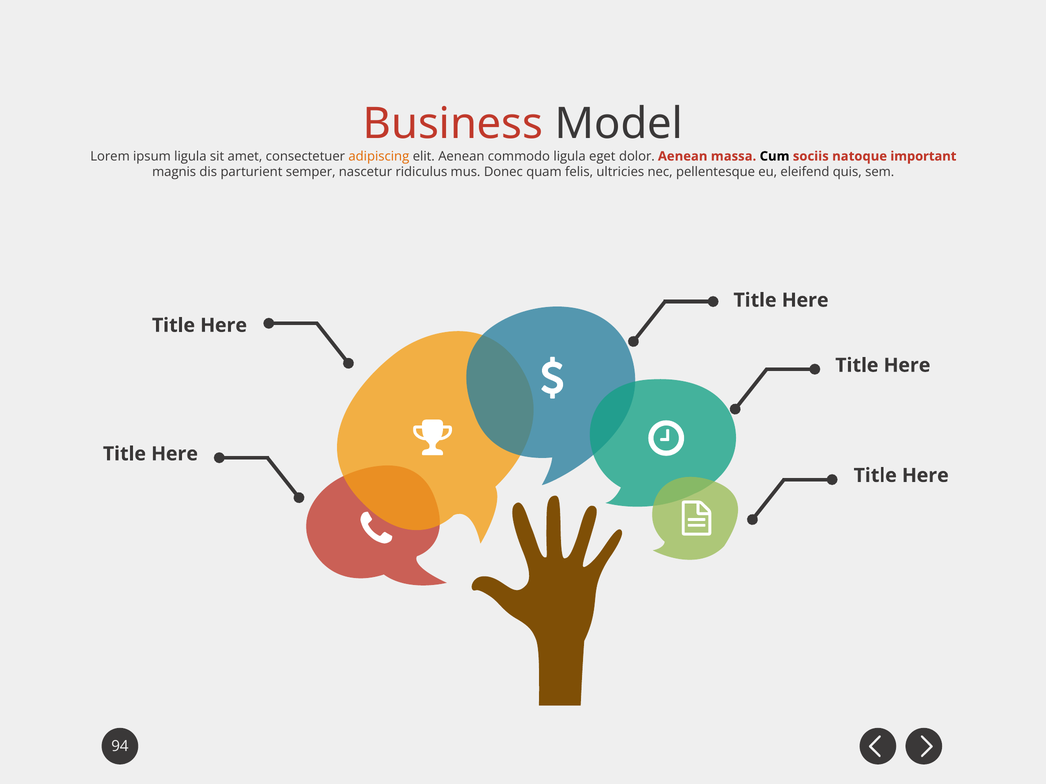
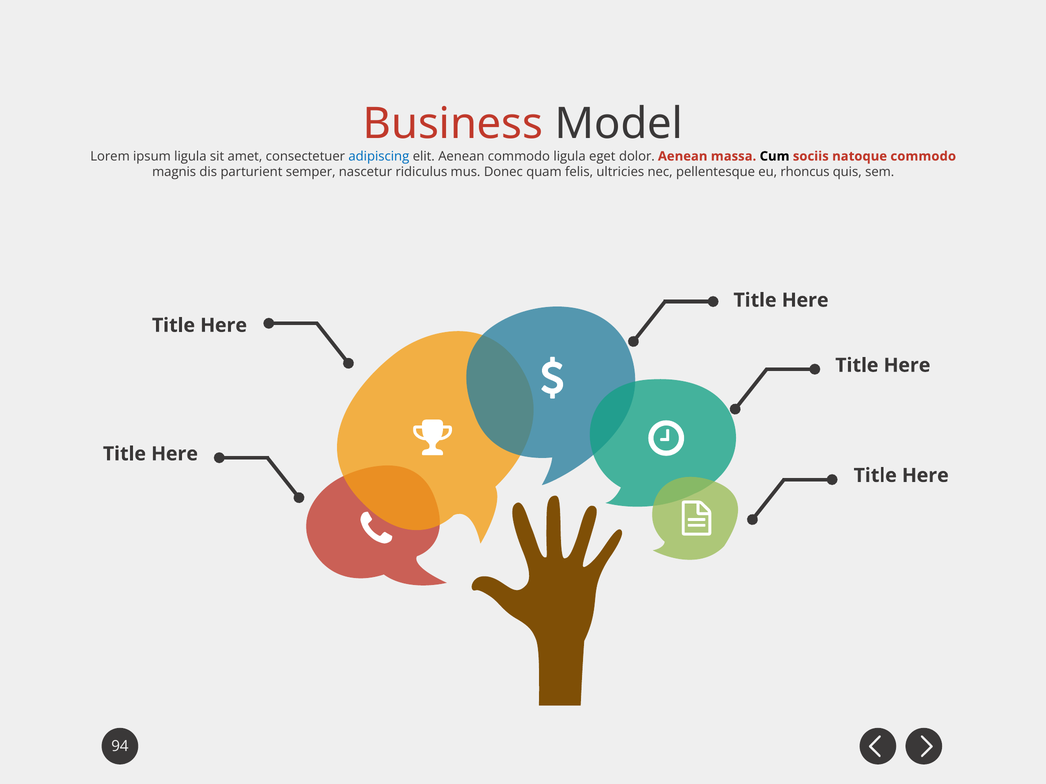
adipiscing colour: orange -> blue
natoque important: important -> commodo
eleifend: eleifend -> rhoncus
